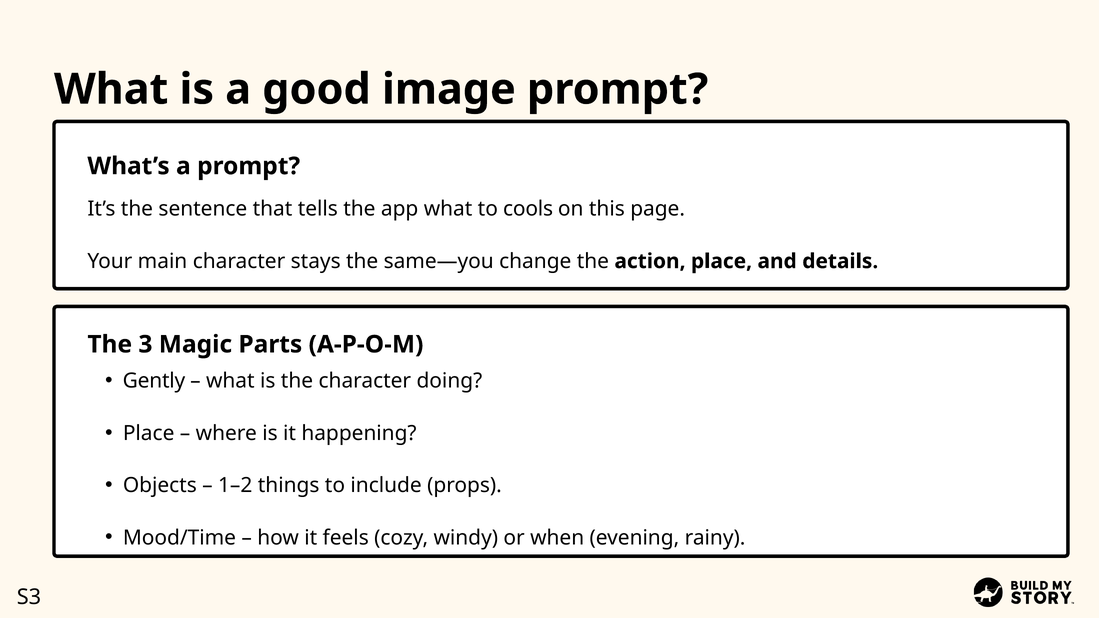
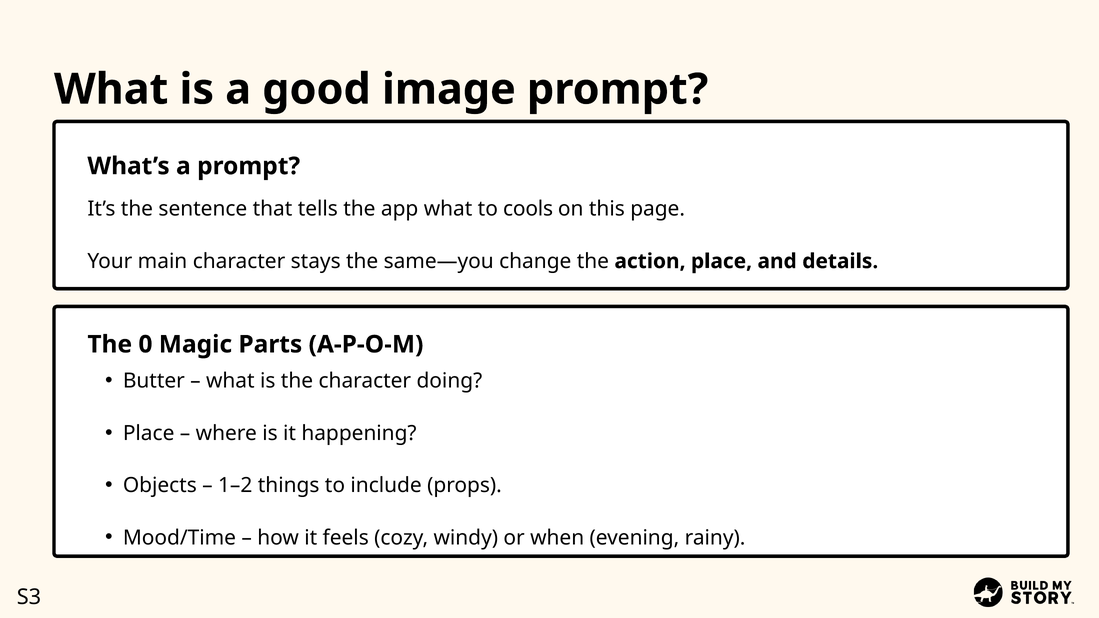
3: 3 -> 0
Gently: Gently -> Butter
